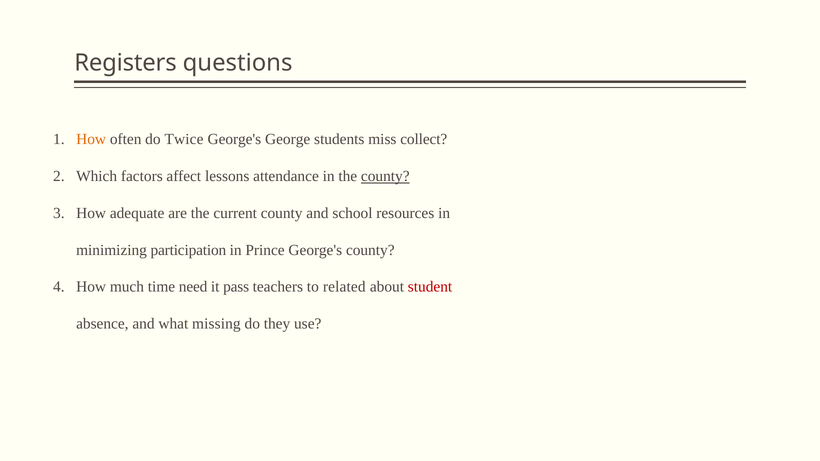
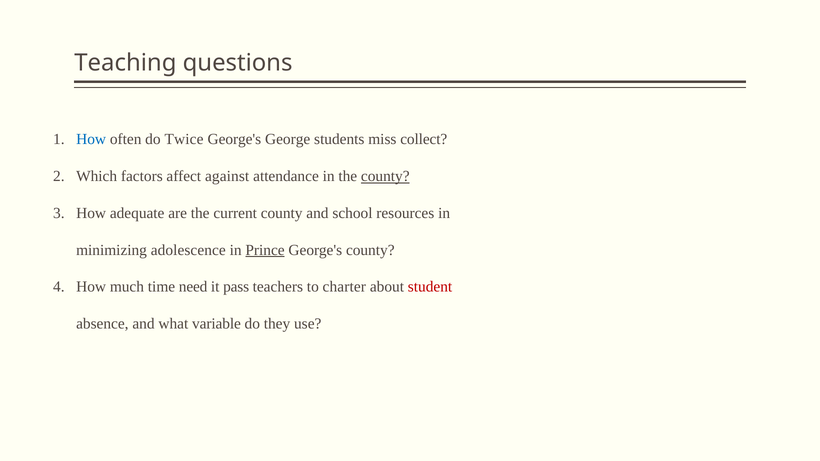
Registers: Registers -> Teaching
How at (91, 139) colour: orange -> blue
lessons: lessons -> against
participation: participation -> adolescence
Prince underline: none -> present
related: related -> charter
missing: missing -> variable
